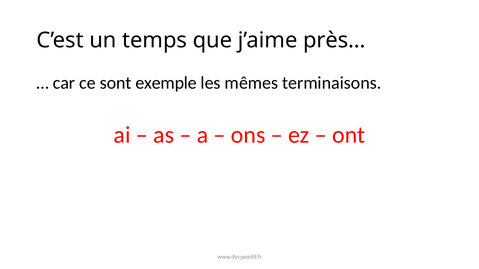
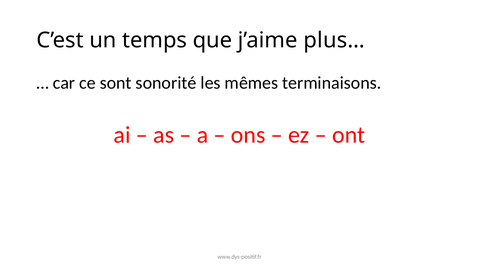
près…: près… -> plus…
exemple: exemple -> sonorité
